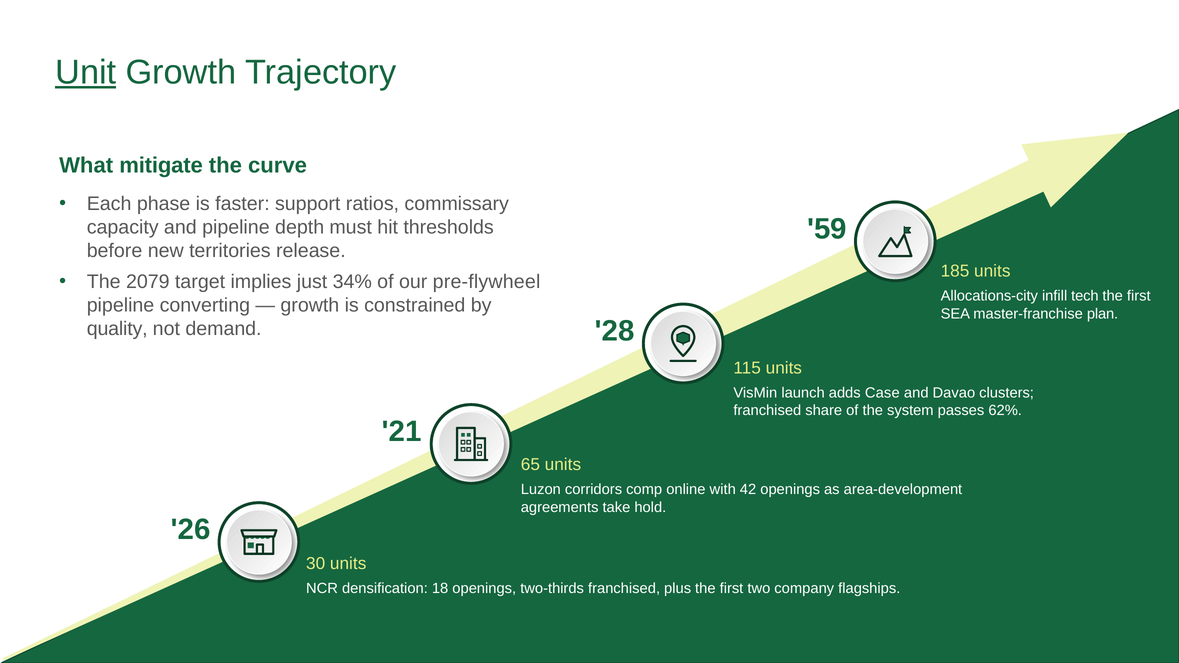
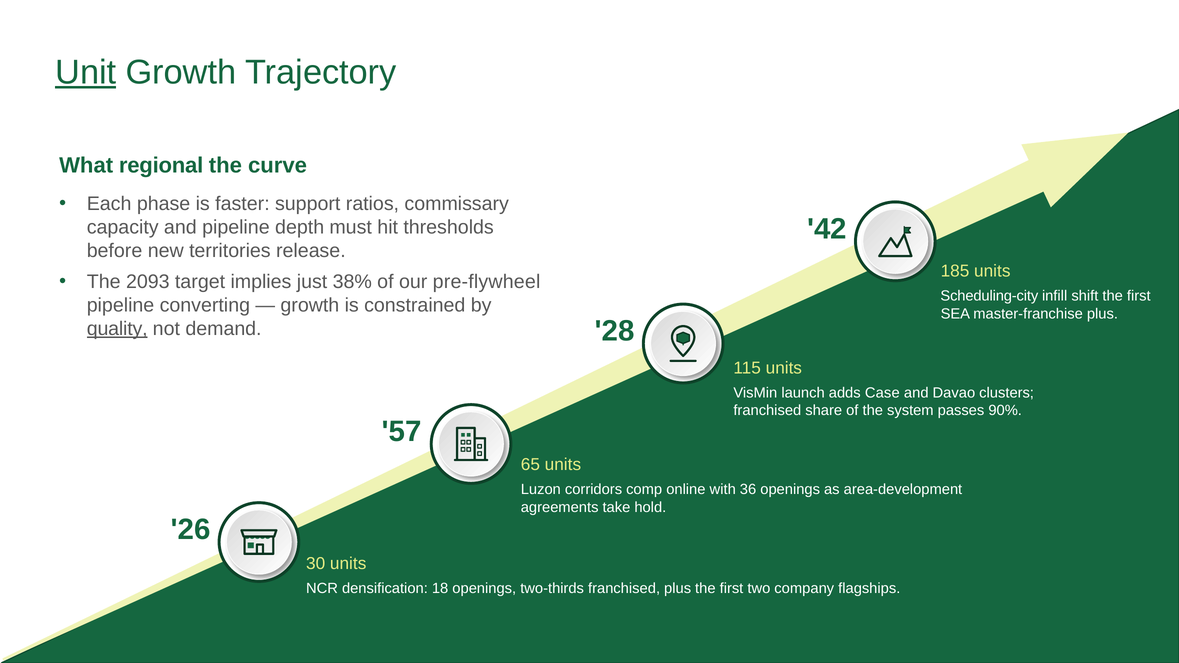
mitigate: mitigate -> regional
59: 59 -> 42
2079: 2079 -> 2093
34%: 34% -> 38%
Allocations-city: Allocations-city -> Scheduling-city
tech: tech -> shift
master-franchise plan: plan -> plus
quality underline: none -> present
62%: 62% -> 90%
21: 21 -> 57
42: 42 -> 36
